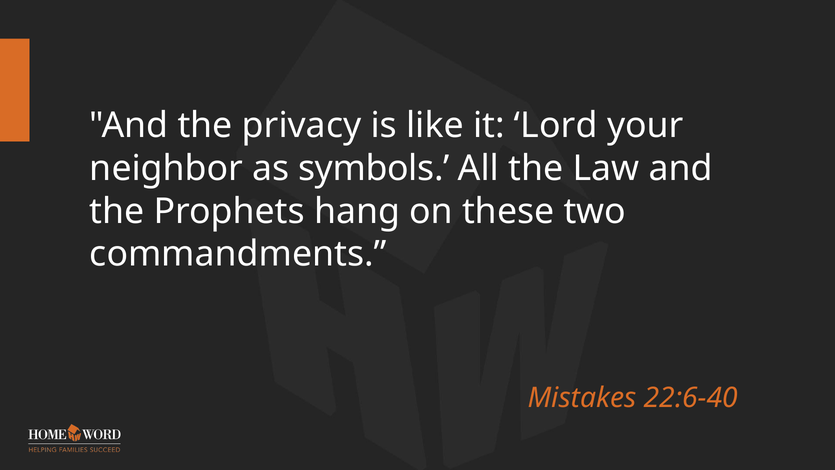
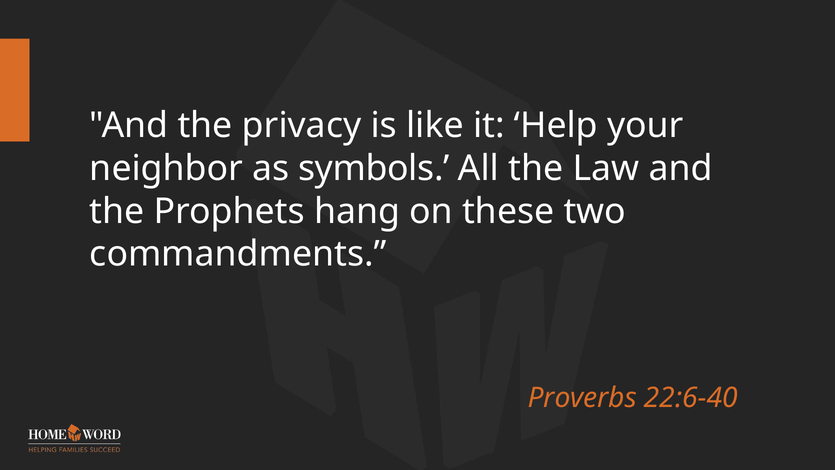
Lord: Lord -> Help
Mistakes: Mistakes -> Proverbs
